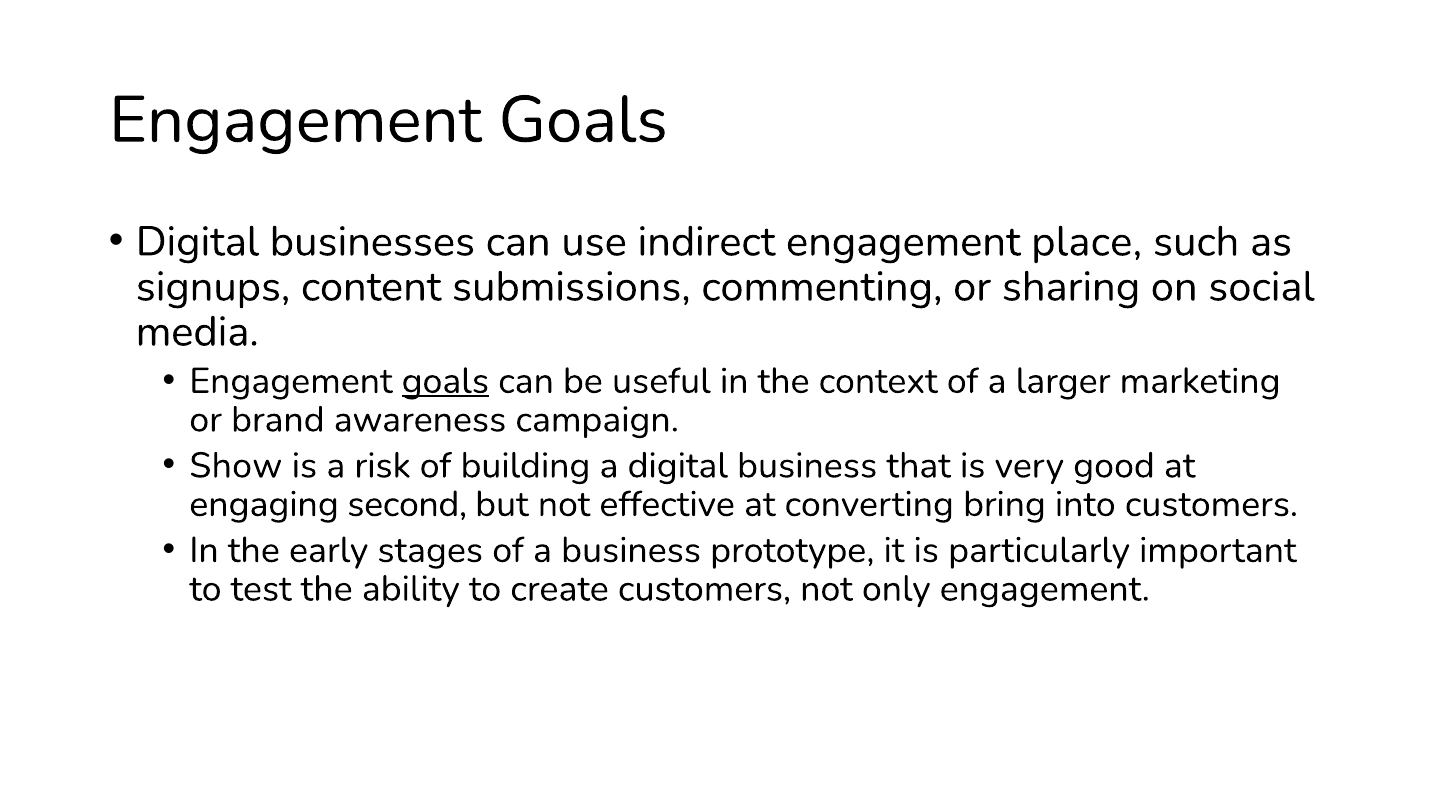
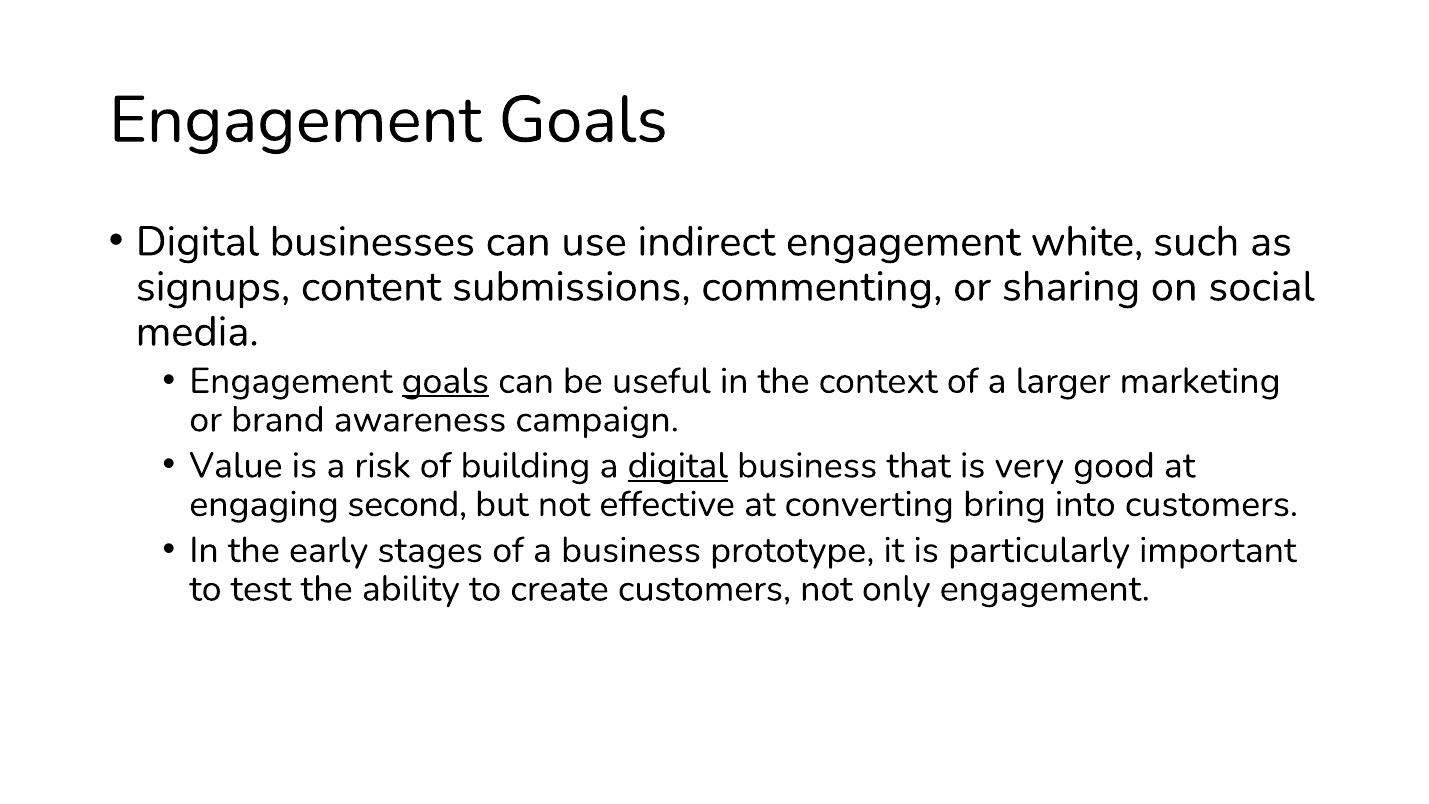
place: place -> white
Show: Show -> Value
digital at (678, 465) underline: none -> present
